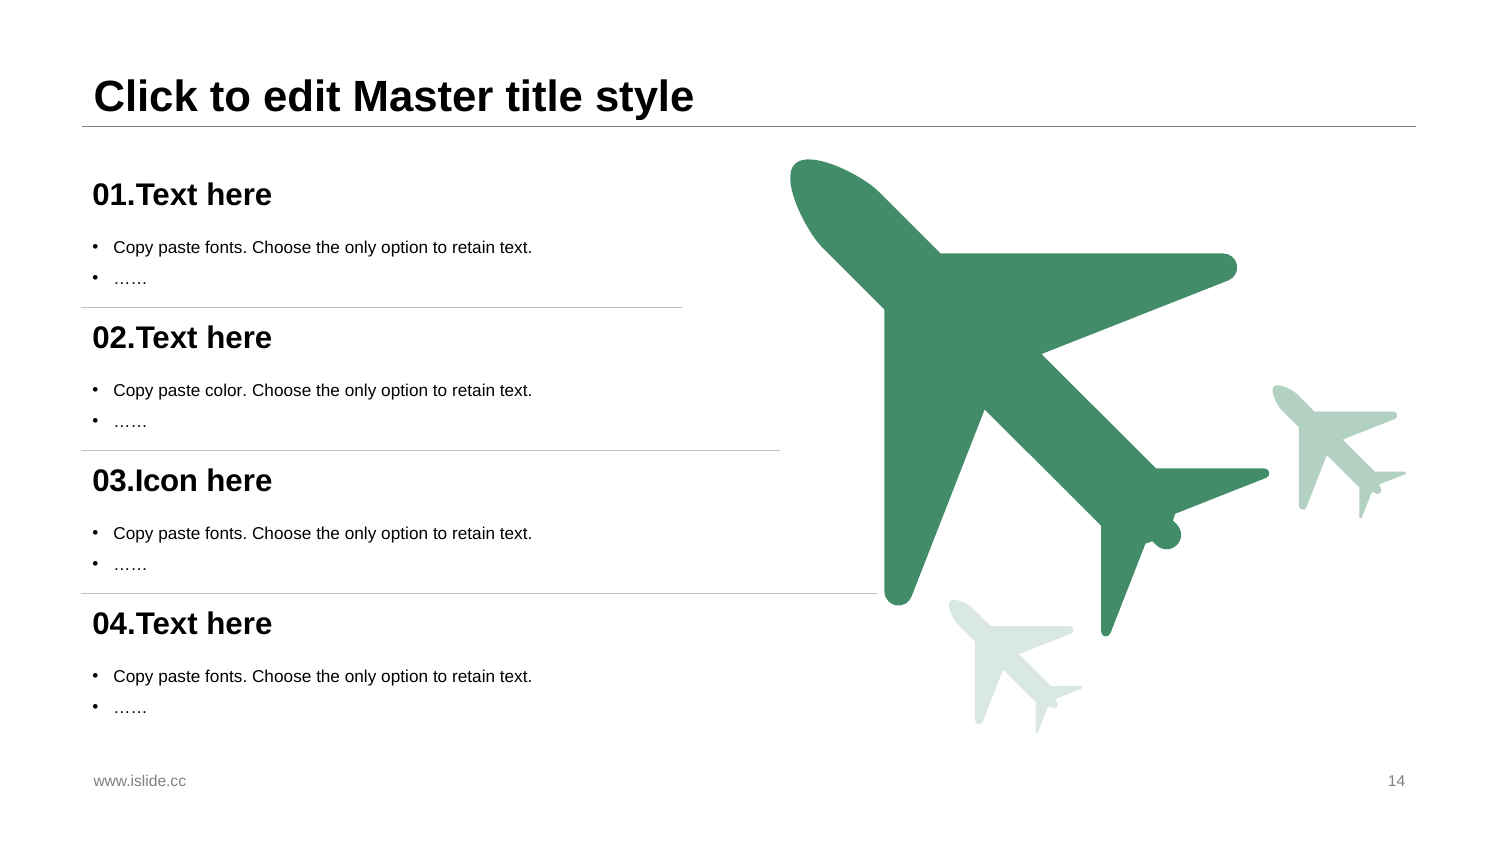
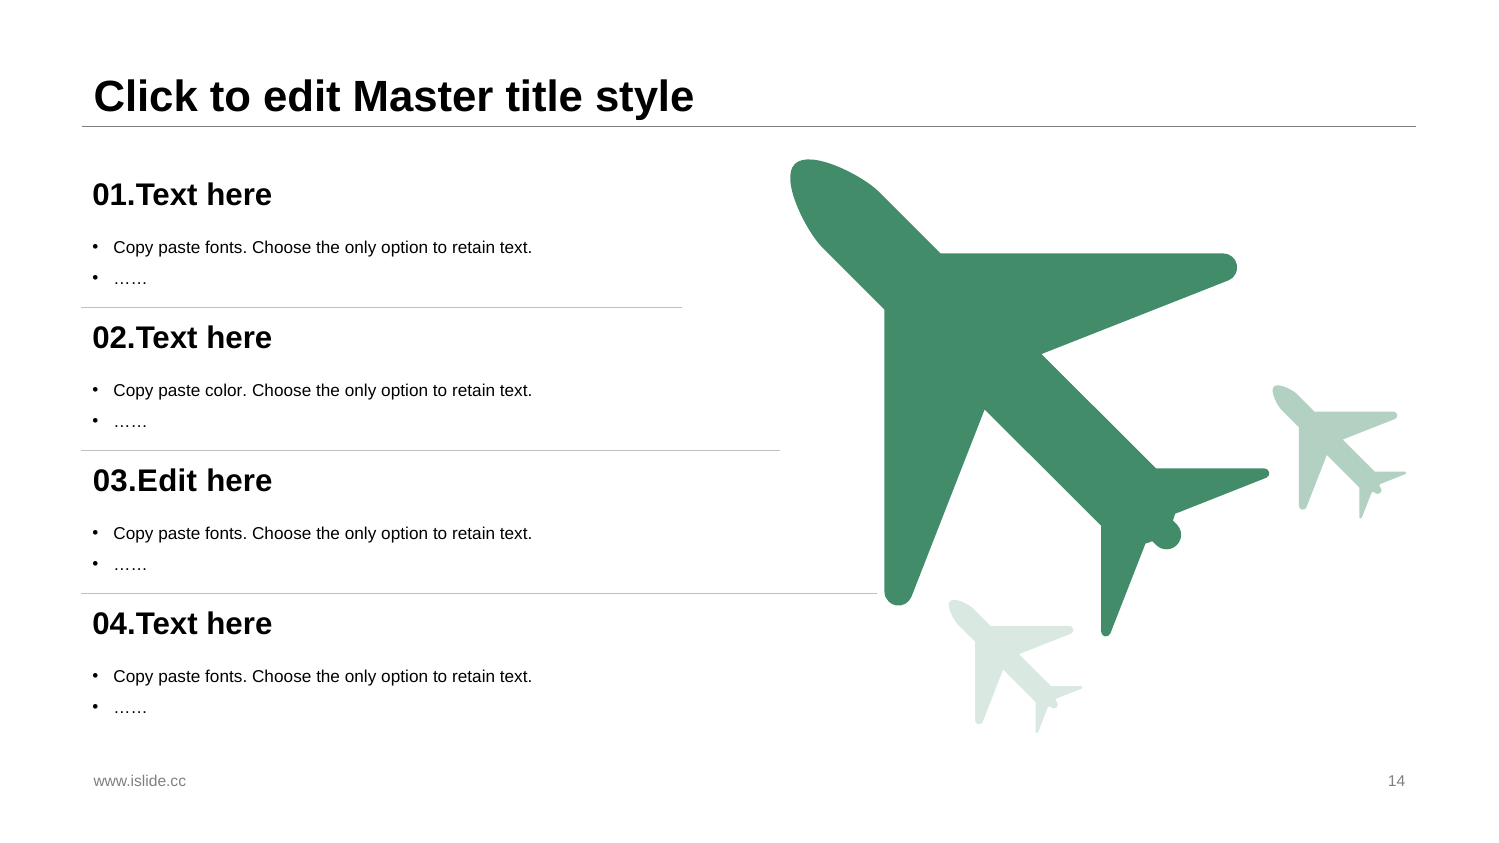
03.Icon: 03.Icon -> 03.Edit
